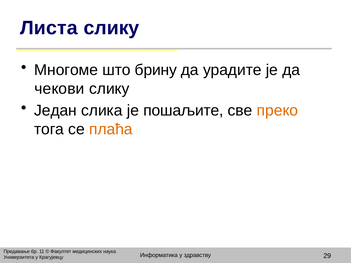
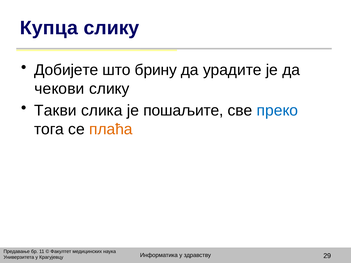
Листа: Листа -> Купца
Многоме: Многоме -> Добијете
Jeдан: Jeдан -> Такви
преко colour: orange -> blue
